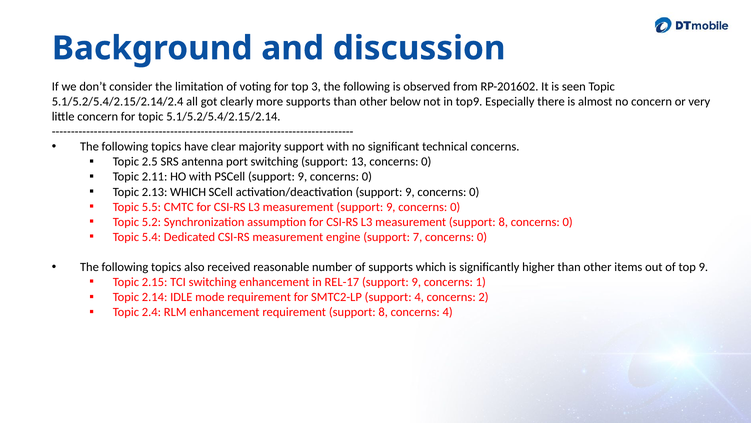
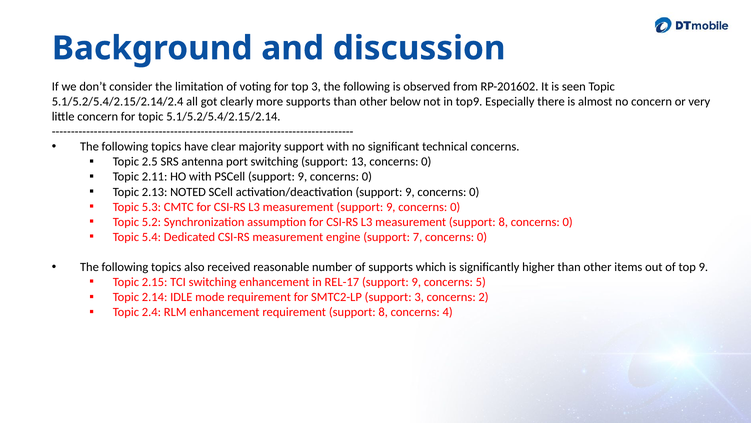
2.13 WHICH: WHICH -> NOTED
5.5: 5.5 -> 5.3
1: 1 -> 5
support 4: 4 -> 3
